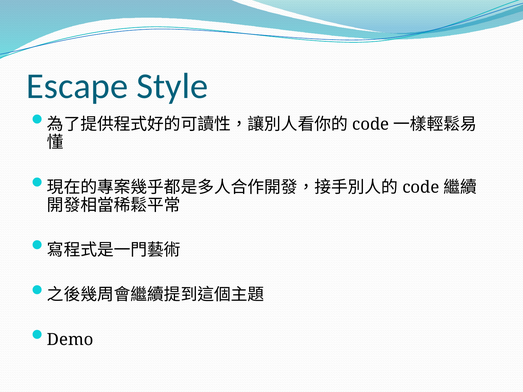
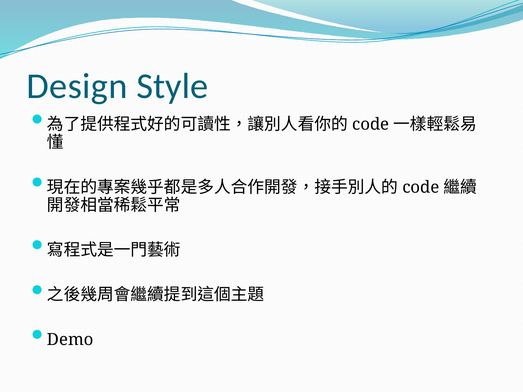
Escape: Escape -> Design
